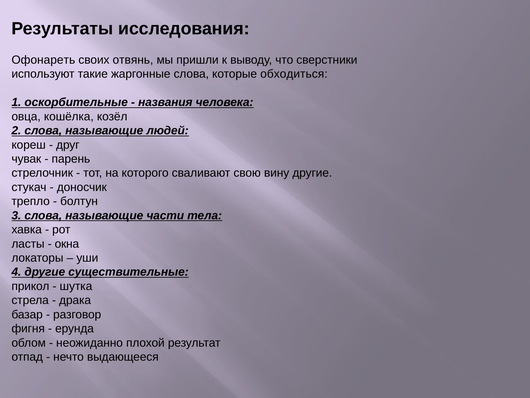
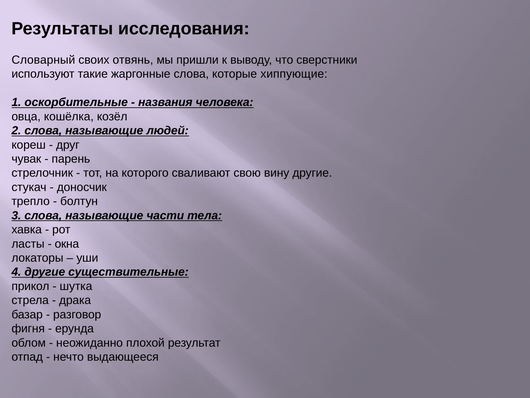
Офонареть: Офонареть -> Словарный
обходиться: обходиться -> хиппующие
